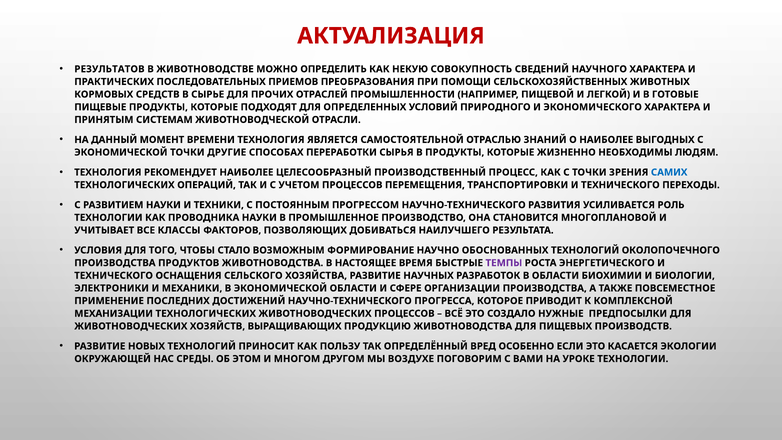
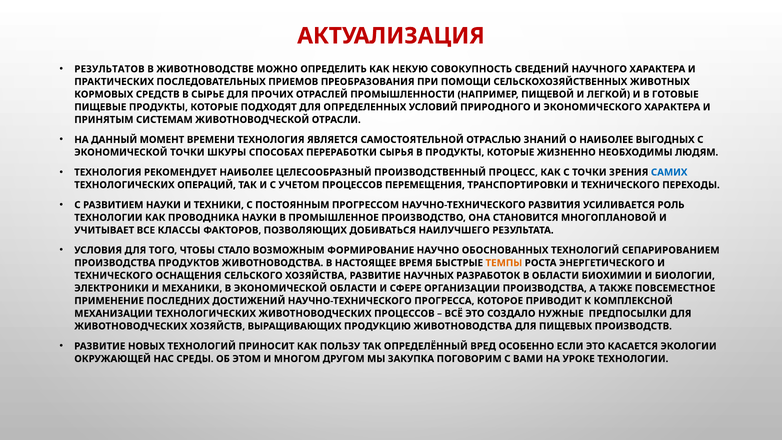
ДРУГИЕ: ДРУГИЕ -> ШКУРЫ
ОКОЛОПОЧЕЧНОГО: ОКОЛОПОЧЕЧНОГО -> СЕПАРИРОВАНИЕМ
ТЕМПЫ colour: purple -> orange
ВОЗДУХЕ: ВОЗДУХЕ -> ЗАКУПКА
